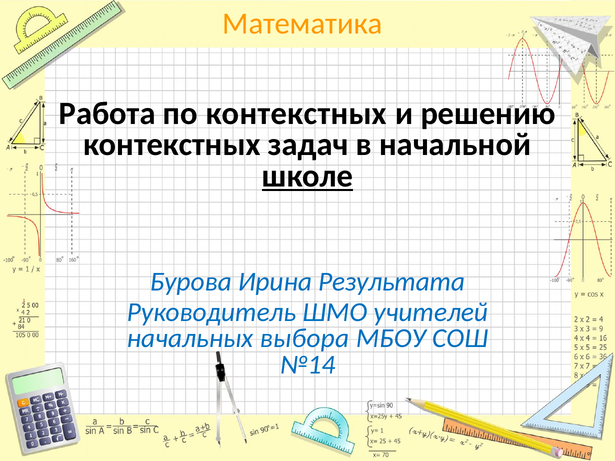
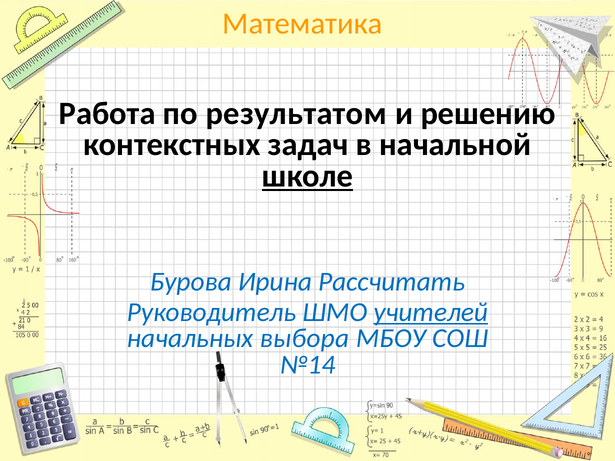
по контекстных: контекстных -> результатом
Результата: Результата -> Рассчитать
учителей underline: none -> present
